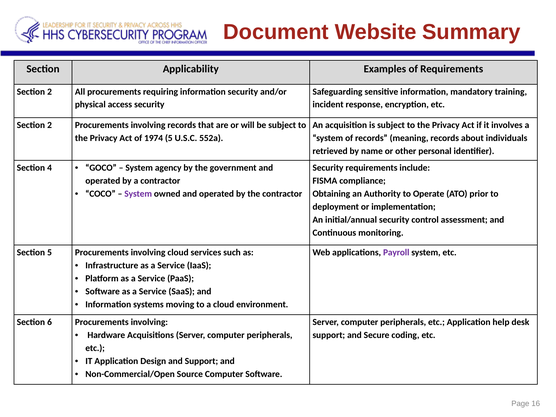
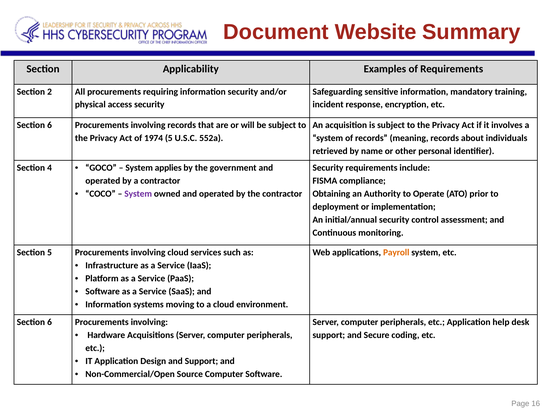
2 at (50, 125): 2 -> 6
agency: agency -> applies
Payroll colour: purple -> orange
